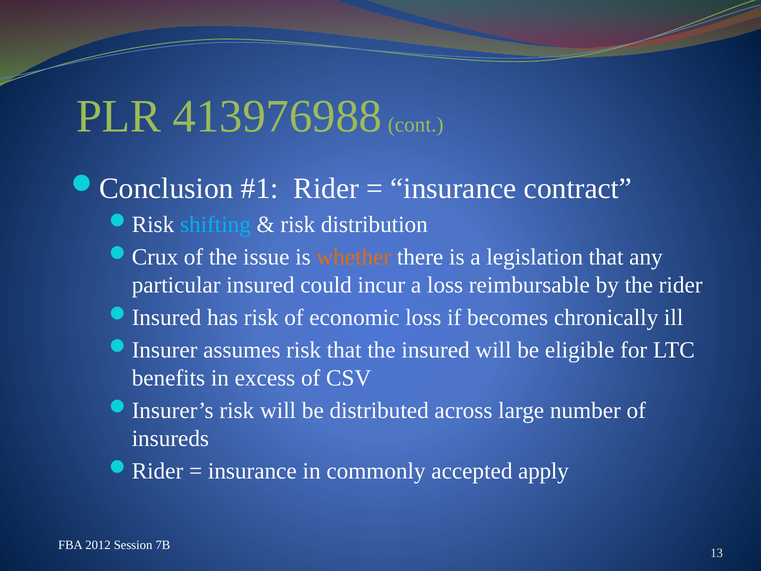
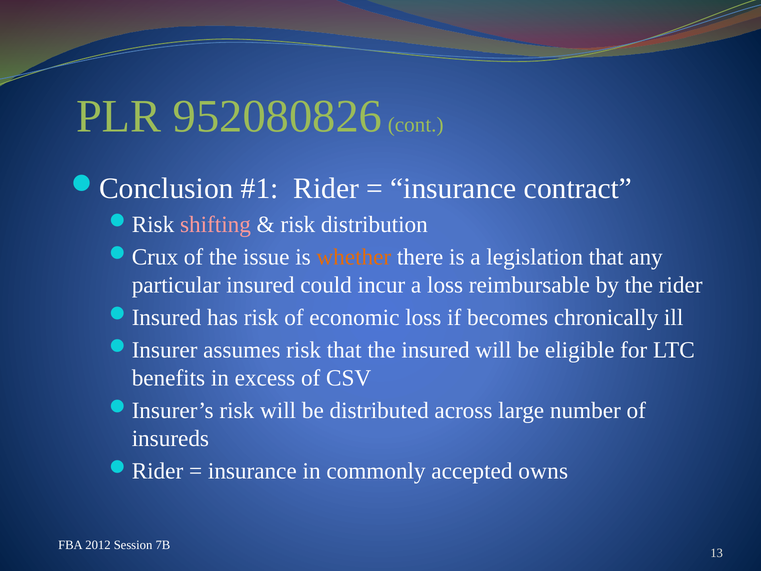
413976988: 413976988 -> 952080826
shifting colour: light blue -> pink
apply: apply -> owns
